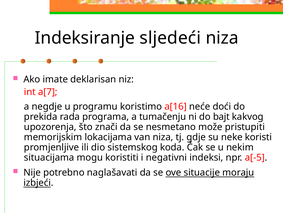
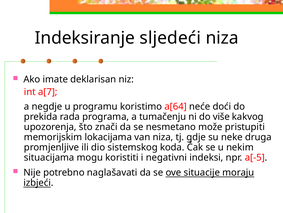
a[16: a[16 -> a[64
bajt: bajt -> više
koristi: koristi -> druga
